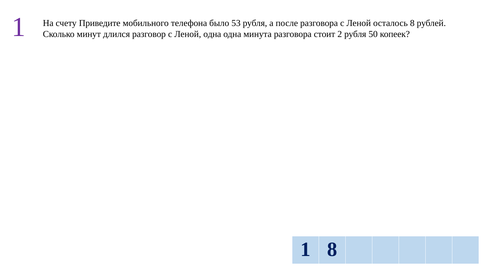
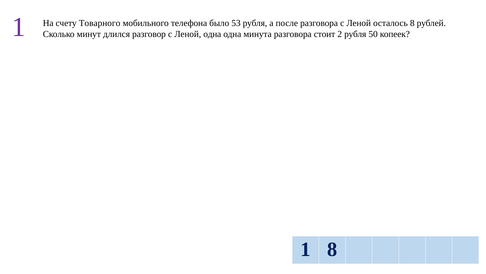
Приведите: Приведите -> Товарного
